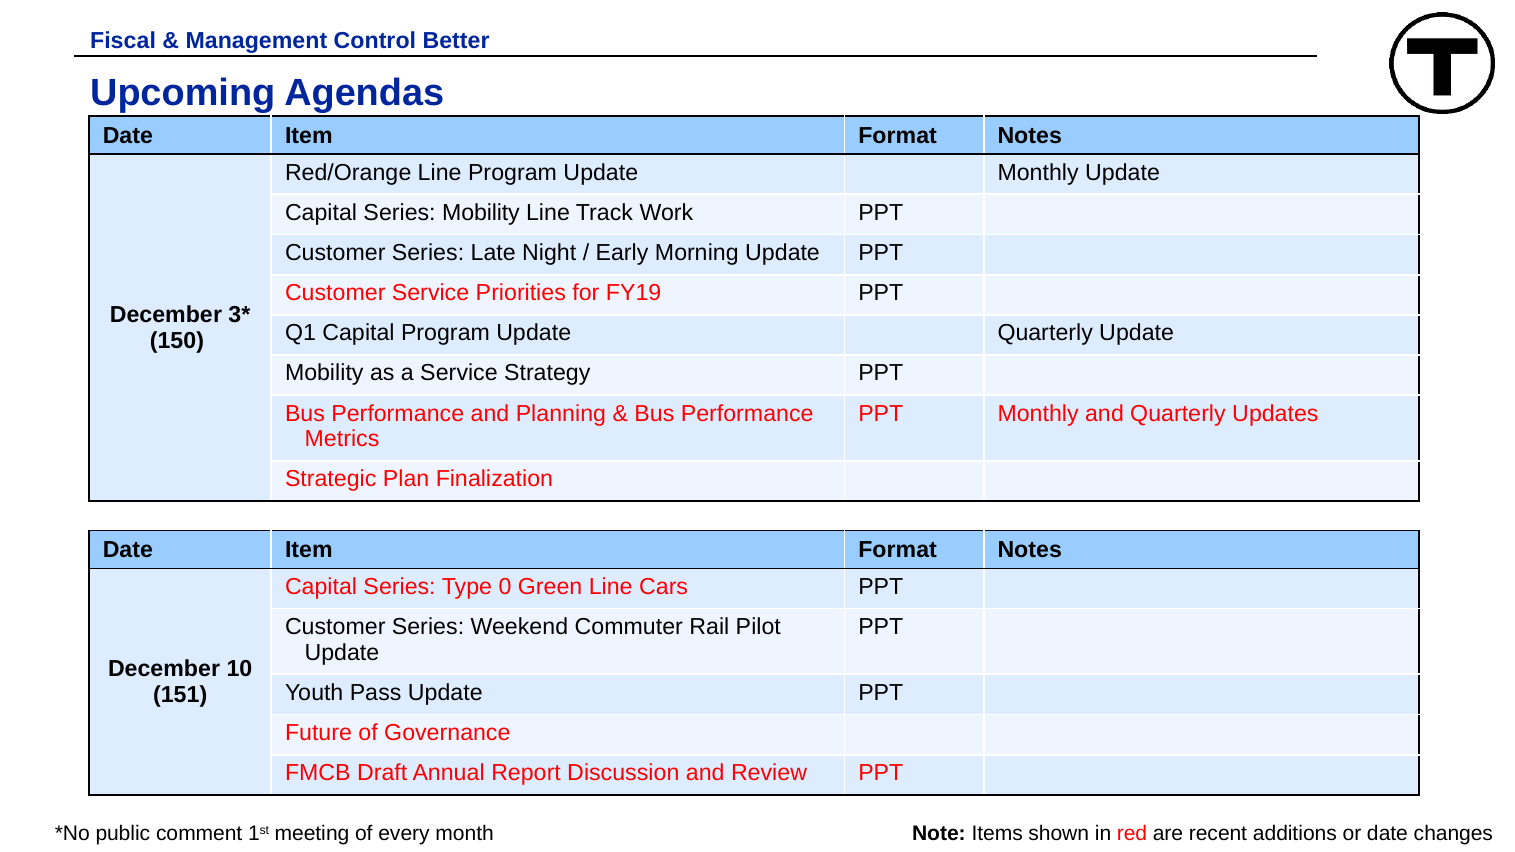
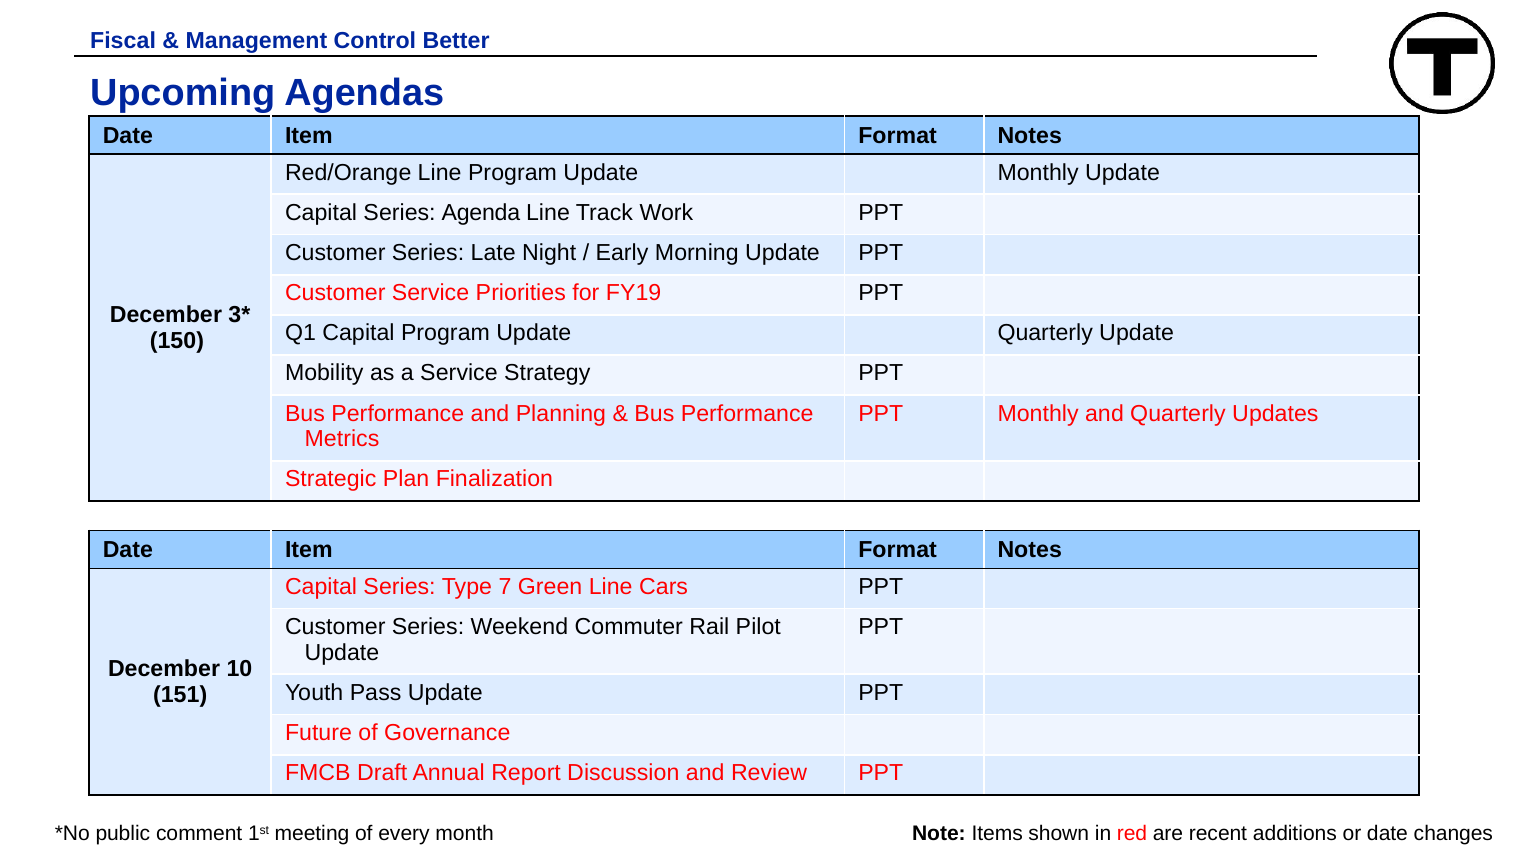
Series Mobility: Mobility -> Agenda
0: 0 -> 7
